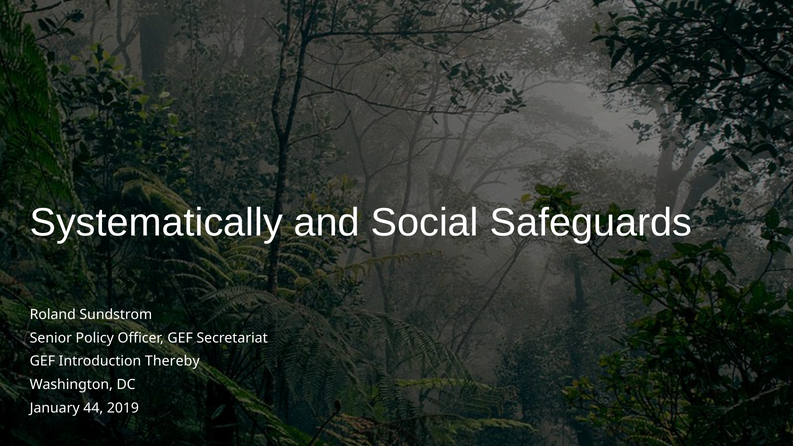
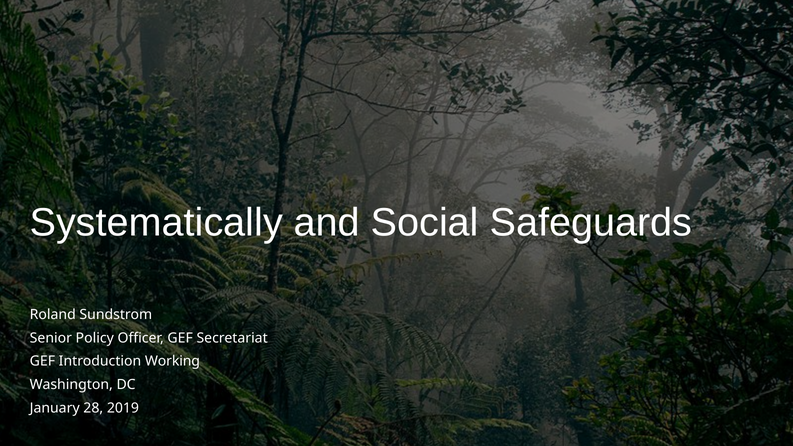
Thereby: Thereby -> Working
44: 44 -> 28
